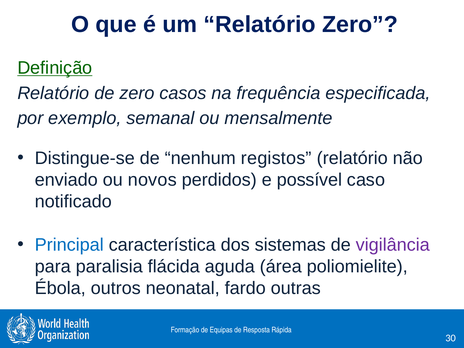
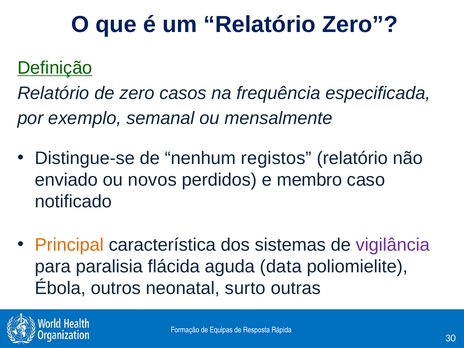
possível: possível -> membro
Principal colour: blue -> orange
área: área -> data
fardo: fardo -> surto
